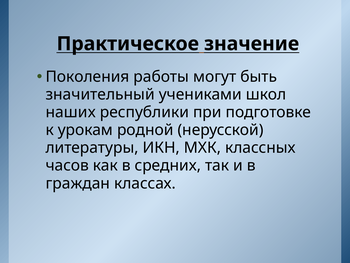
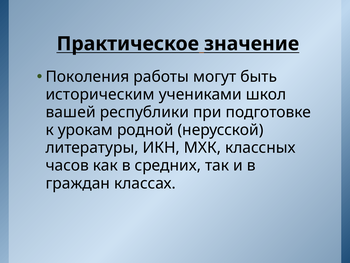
значительный: значительный -> историческим
наших: наших -> вашей
